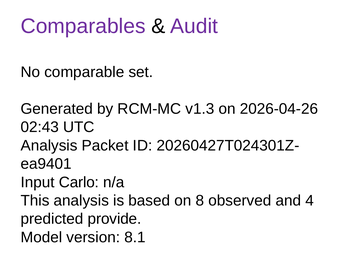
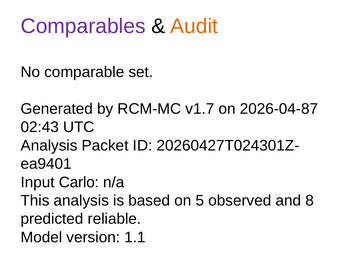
Audit colour: purple -> orange
v1.3: v1.3 -> v1.7
2026-04-26: 2026-04-26 -> 2026-04-87
8: 8 -> 5
4: 4 -> 8
provide: provide -> reliable
8.1: 8.1 -> 1.1
